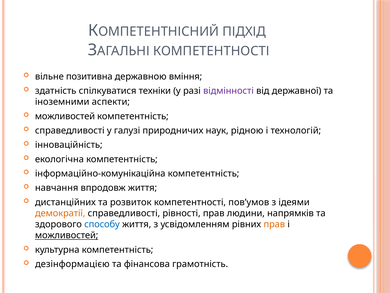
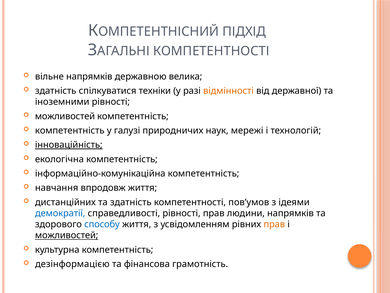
вільне позитивна: позитивна -> напрямків
вміння: вміння -> велика
відмінності colour: purple -> orange
іноземними аспекти: аспекти -> рівності
справедливості at (70, 130): справедливості -> компетентність
рідною: рідною -> мережі
інноваційність underline: none -> present
та розвиток: розвиток -> здатність
демократії colour: orange -> blue
